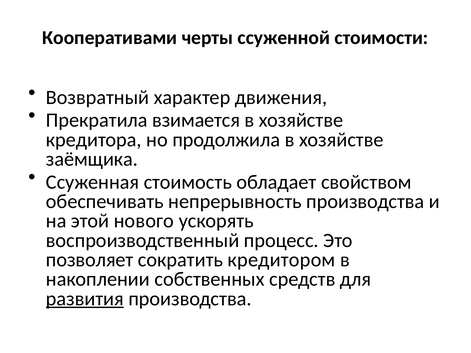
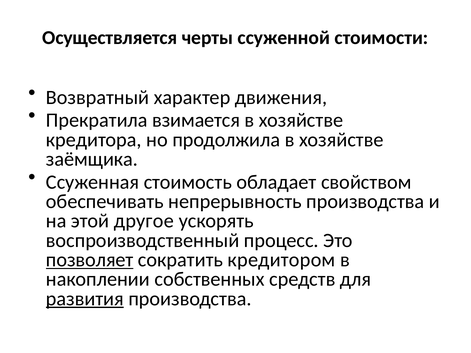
Кооперативами: Кооперативами -> Осуществляется
нового: нового -> другое
позволяет underline: none -> present
